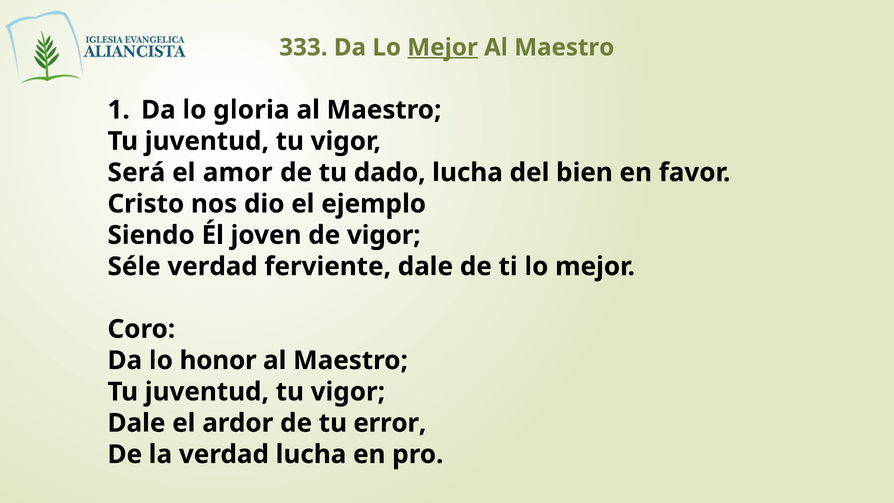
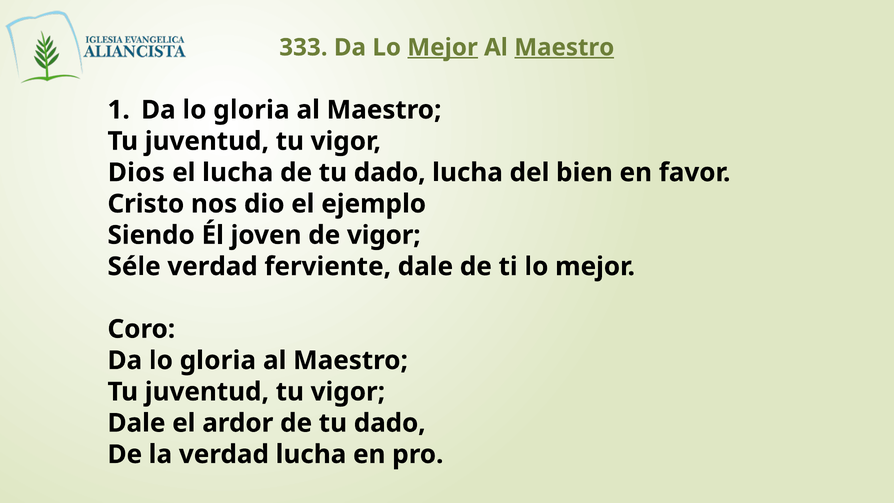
Maestro at (564, 47) underline: none -> present
Será: Será -> Dios
el amor: amor -> lucha
honor at (218, 360): honor -> gloria
ardor de tu error: error -> dado
